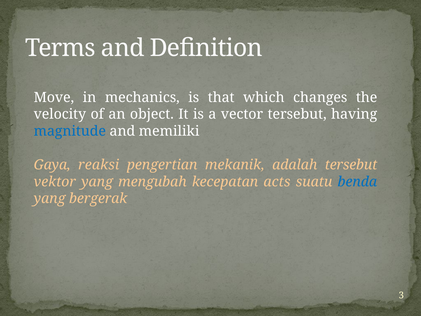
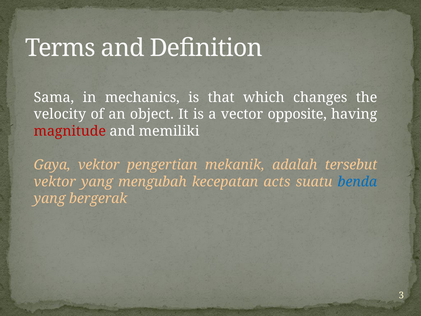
Move: Move -> Sama
vector tersebut: tersebut -> opposite
magnitude colour: blue -> red
Gaya reaksi: reaksi -> vektor
